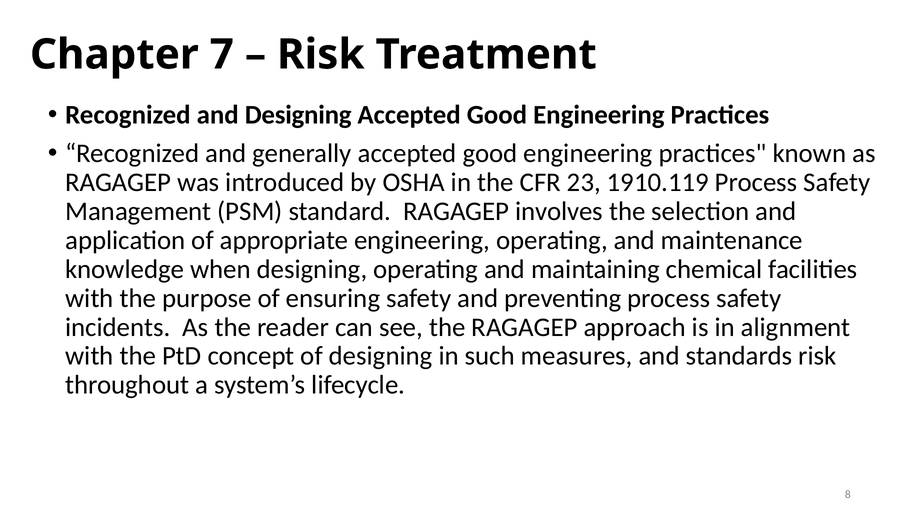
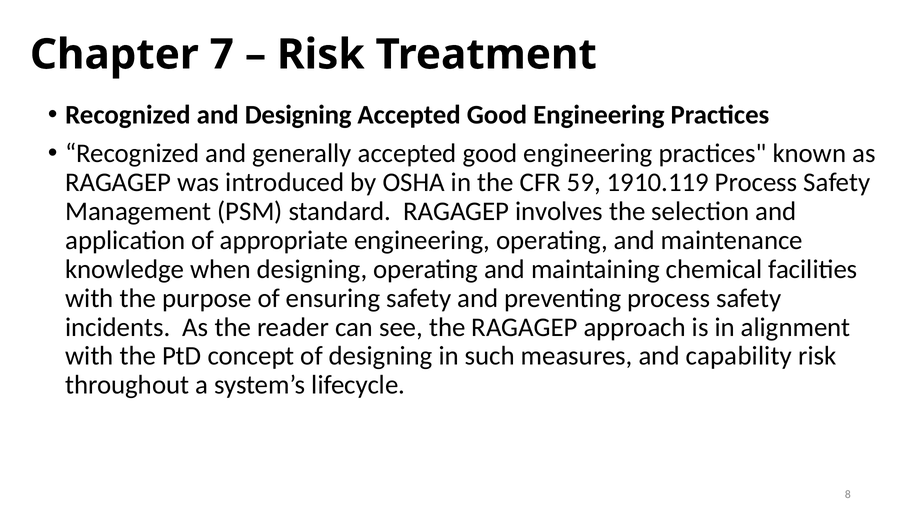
23: 23 -> 59
standards: standards -> capability
